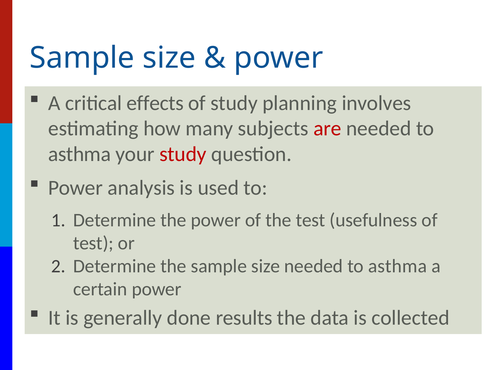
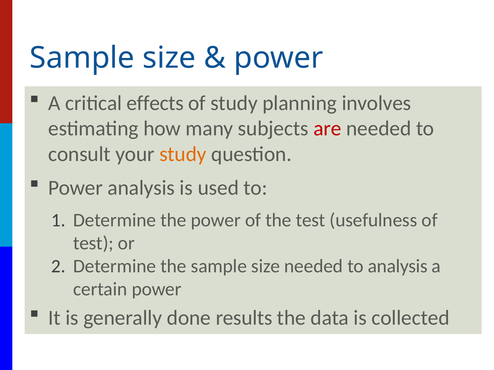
asthma at (80, 154): asthma -> consult
study at (183, 154) colour: red -> orange
size needed to asthma: asthma -> analysis
